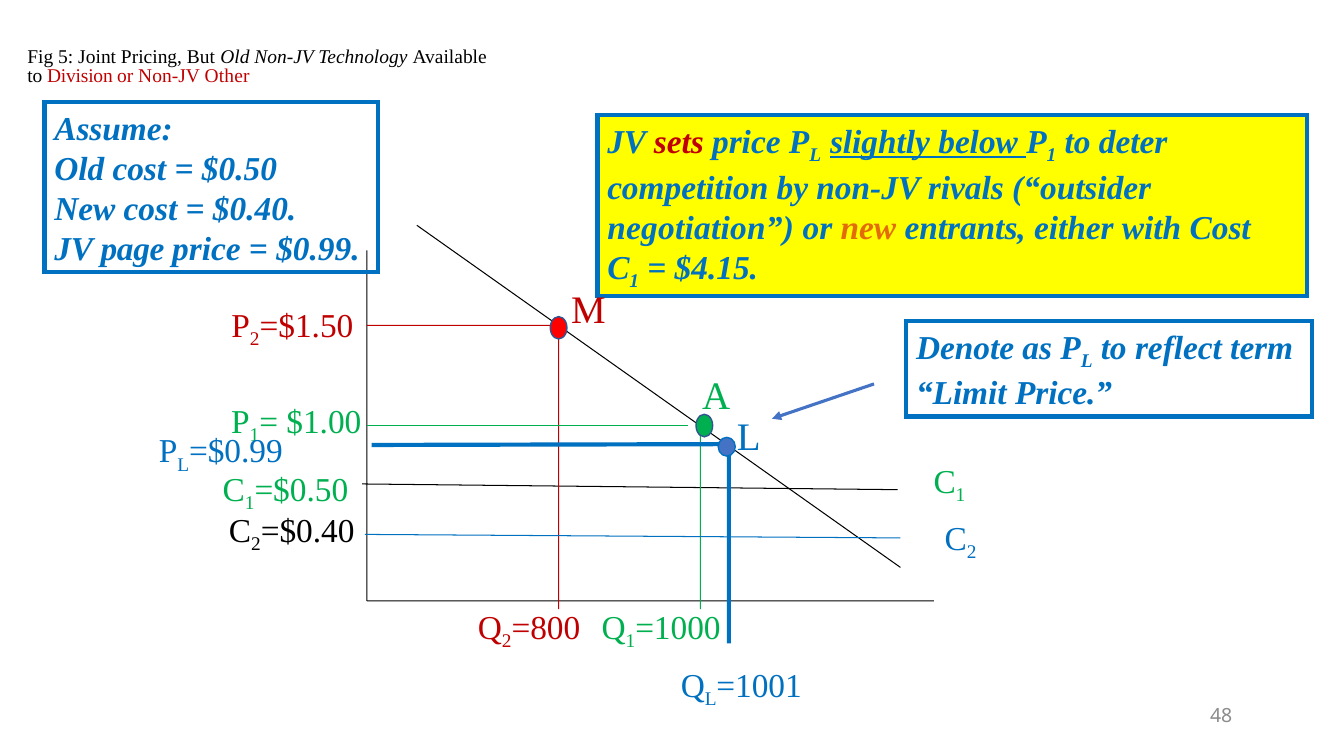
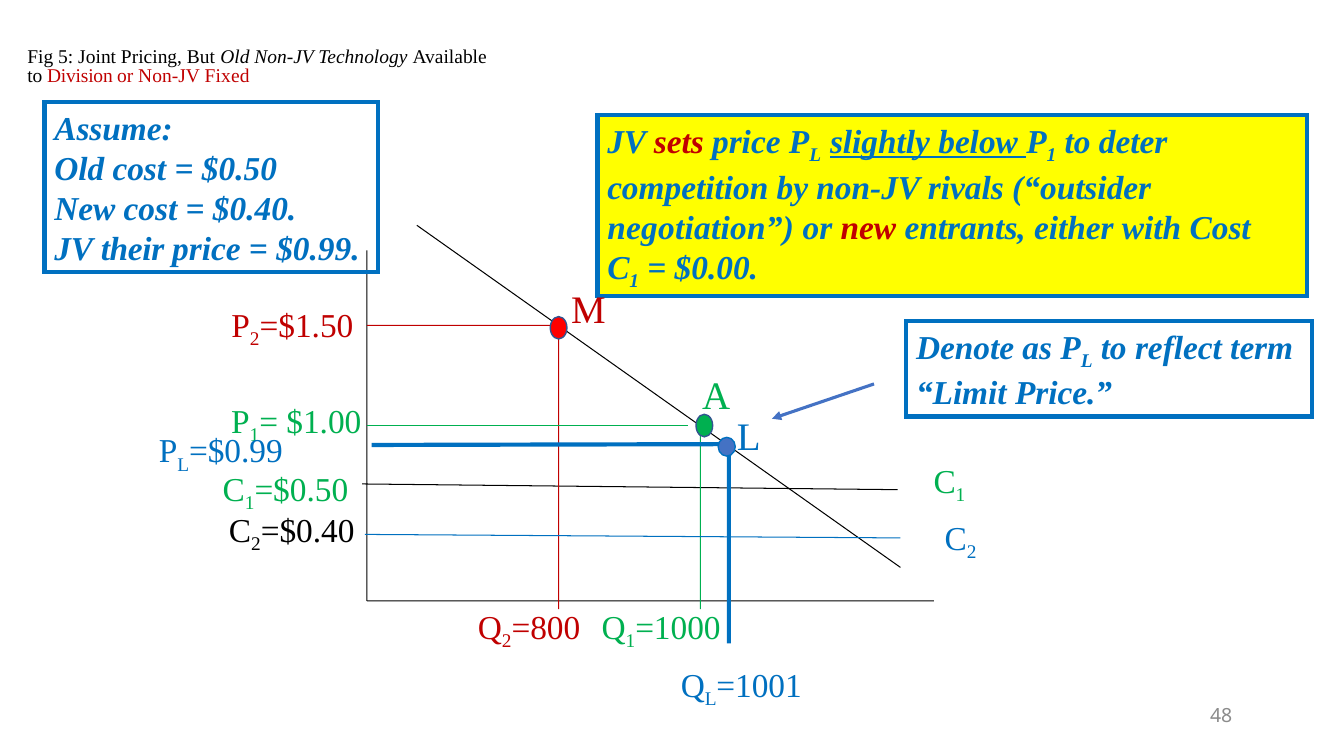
Other: Other -> Fixed
new at (868, 228) colour: orange -> red
page: page -> their
$4.15: $4.15 -> $0.00
